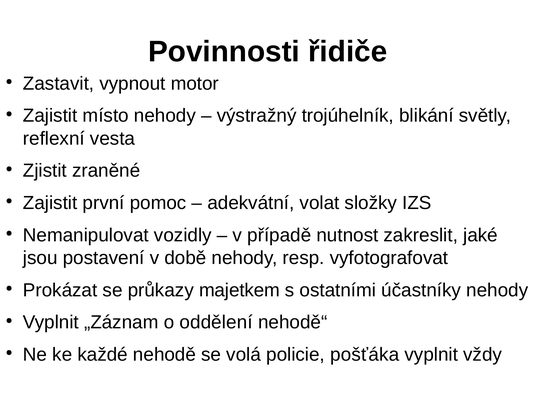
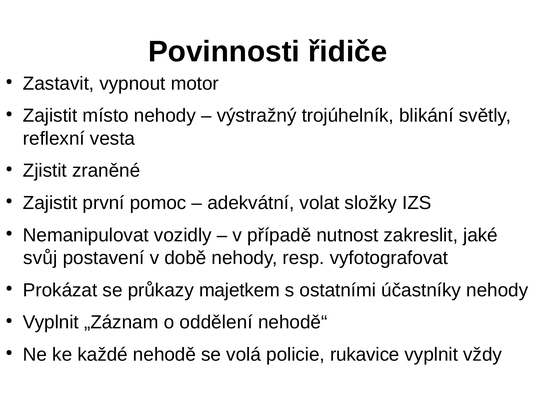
jsou: jsou -> svůj
pošťáka: pošťáka -> rukavice
